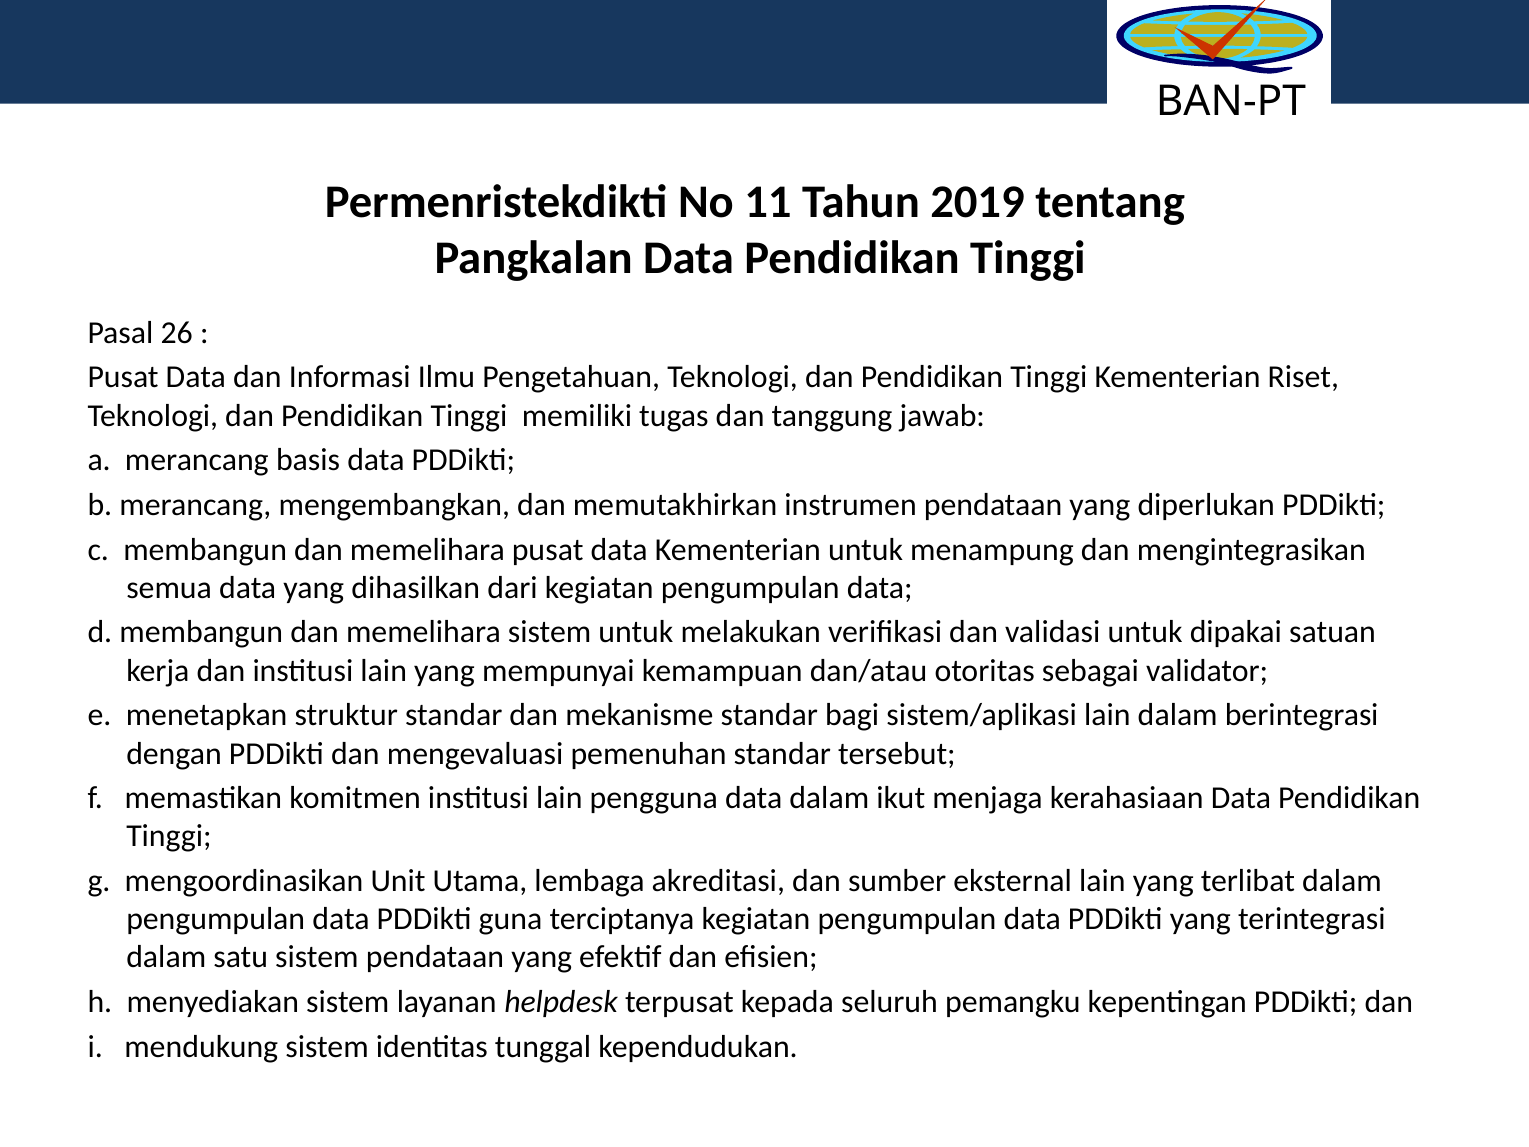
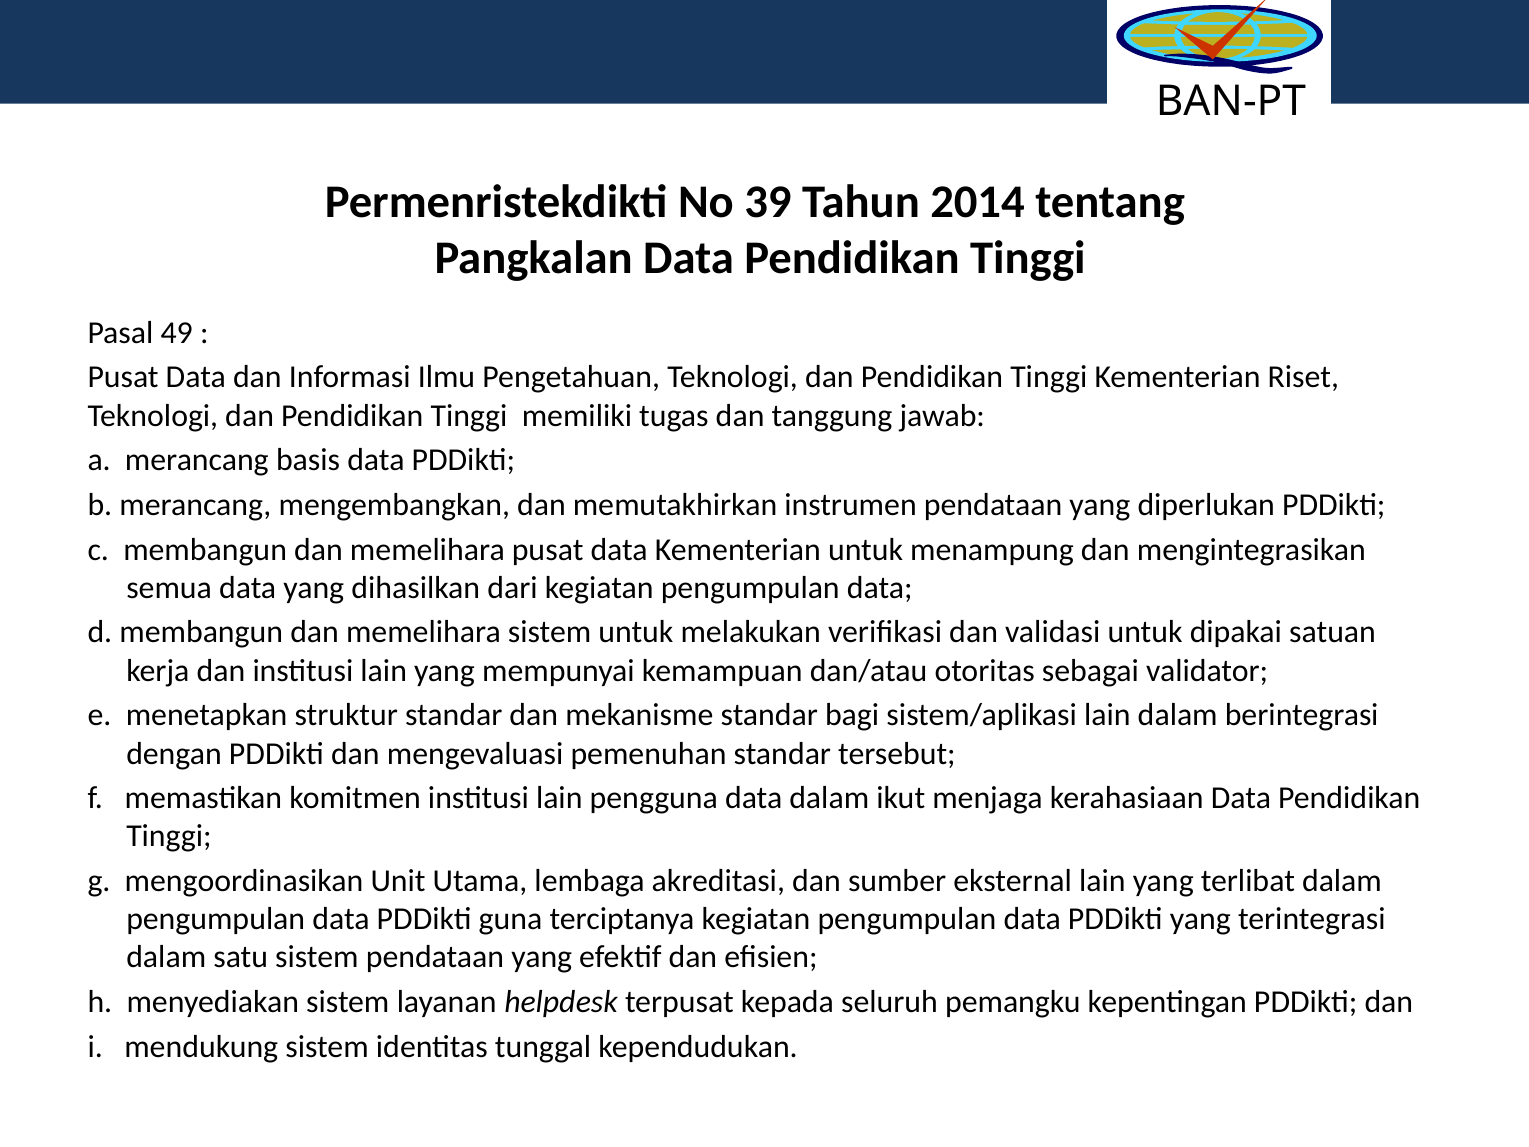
11: 11 -> 39
2019: 2019 -> 2014
26: 26 -> 49
